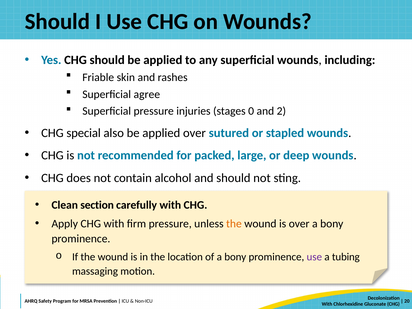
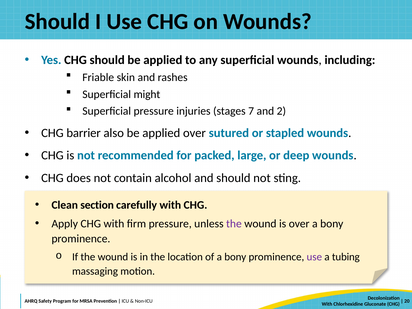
agree: agree -> might
0: 0 -> 7
special: special -> barrier
the at (234, 224) colour: orange -> purple
